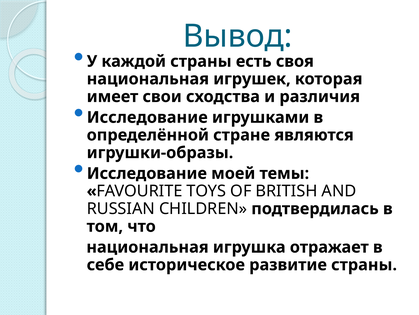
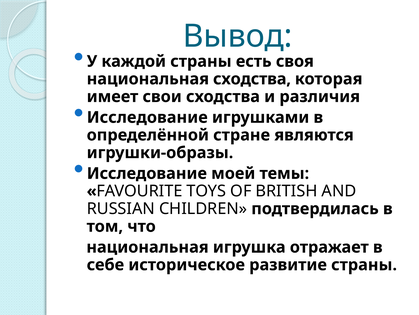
национальная игрушек: игрушек -> сходства
